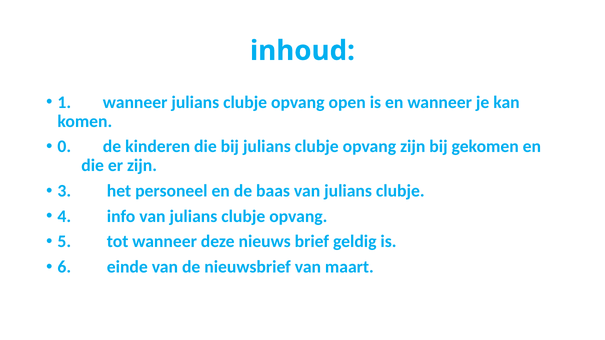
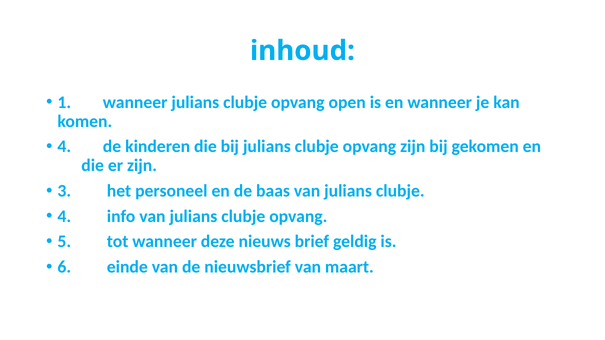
0 at (64, 147): 0 -> 4
